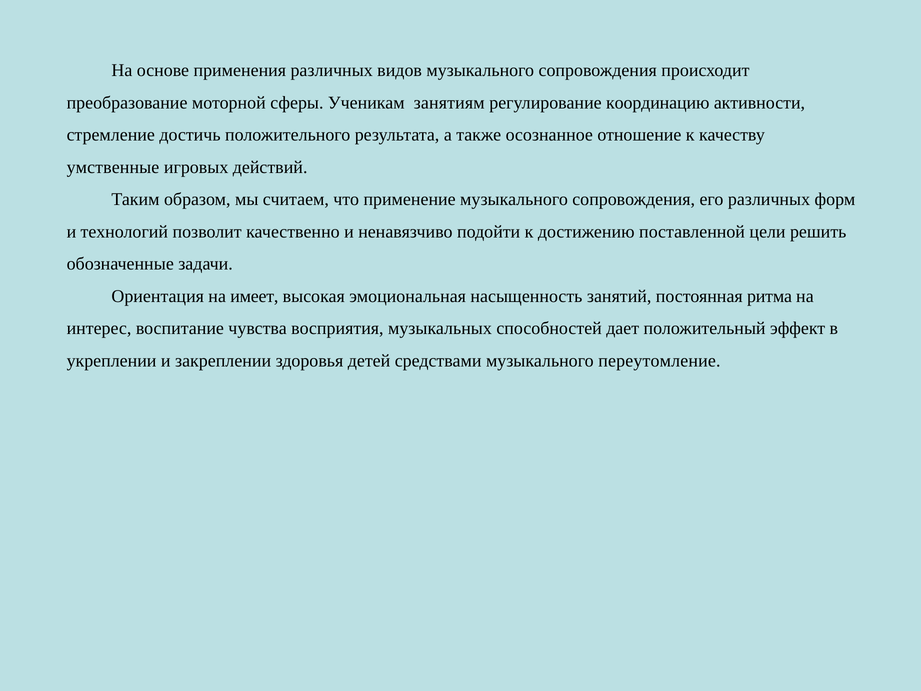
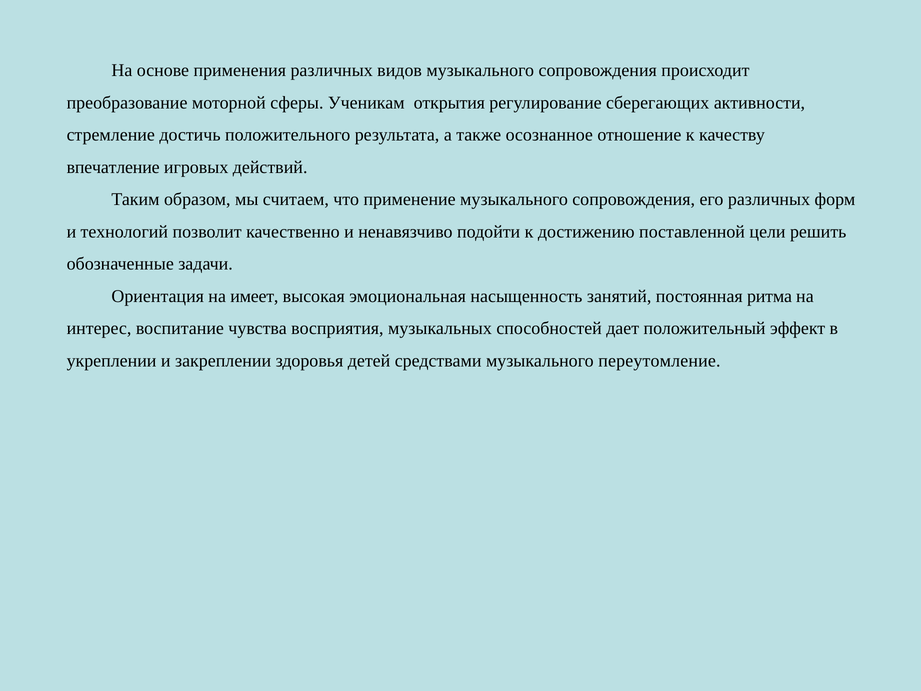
занятиям: занятиям -> открытия
координацию: координацию -> сберегающих
умственные: умственные -> впечатление
